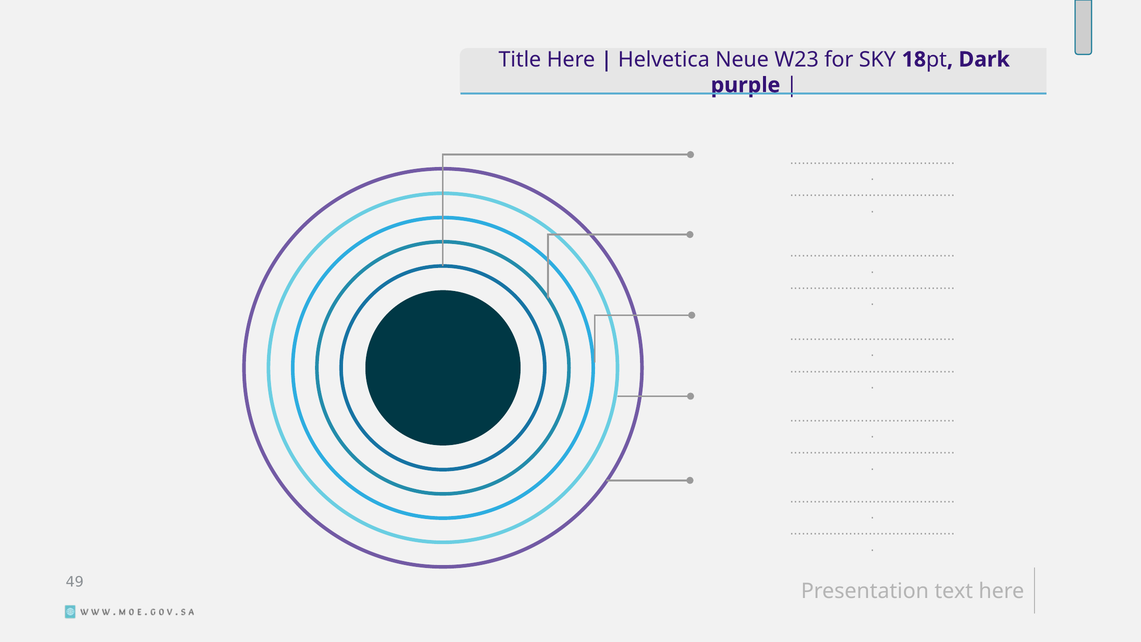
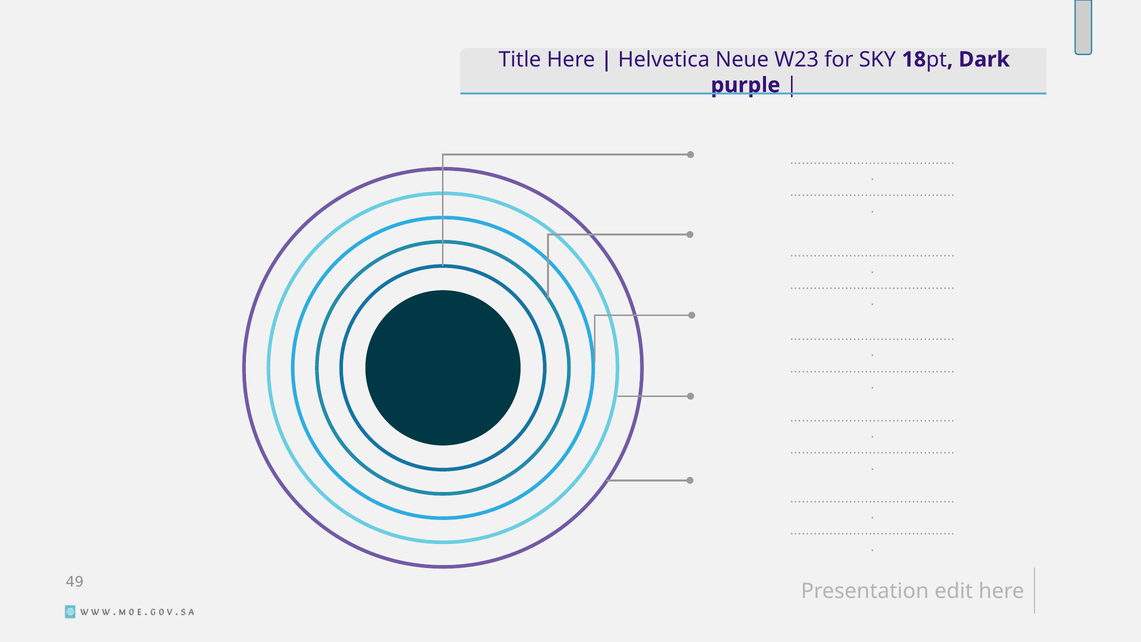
text: text -> edit
